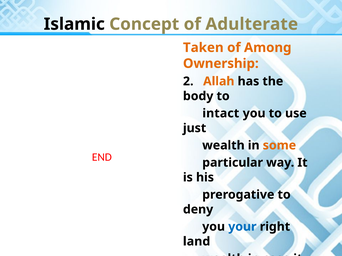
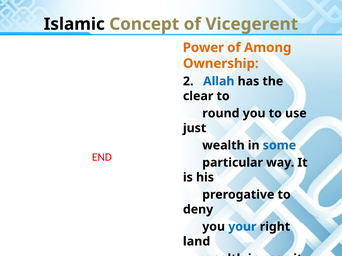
Adulterate: Adulterate -> Vicegerent
Taken: Taken -> Power
Allah colour: orange -> blue
body: body -> clear
intact: intact -> round
some colour: orange -> blue
